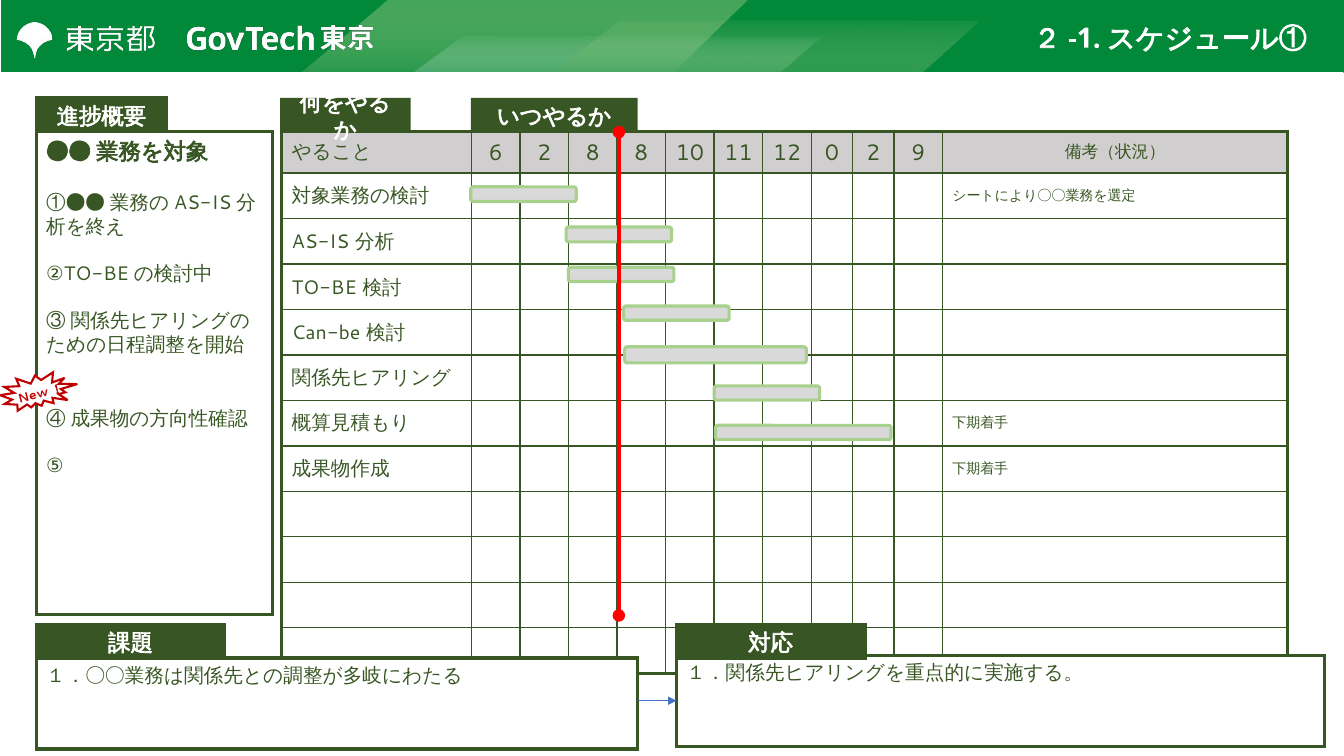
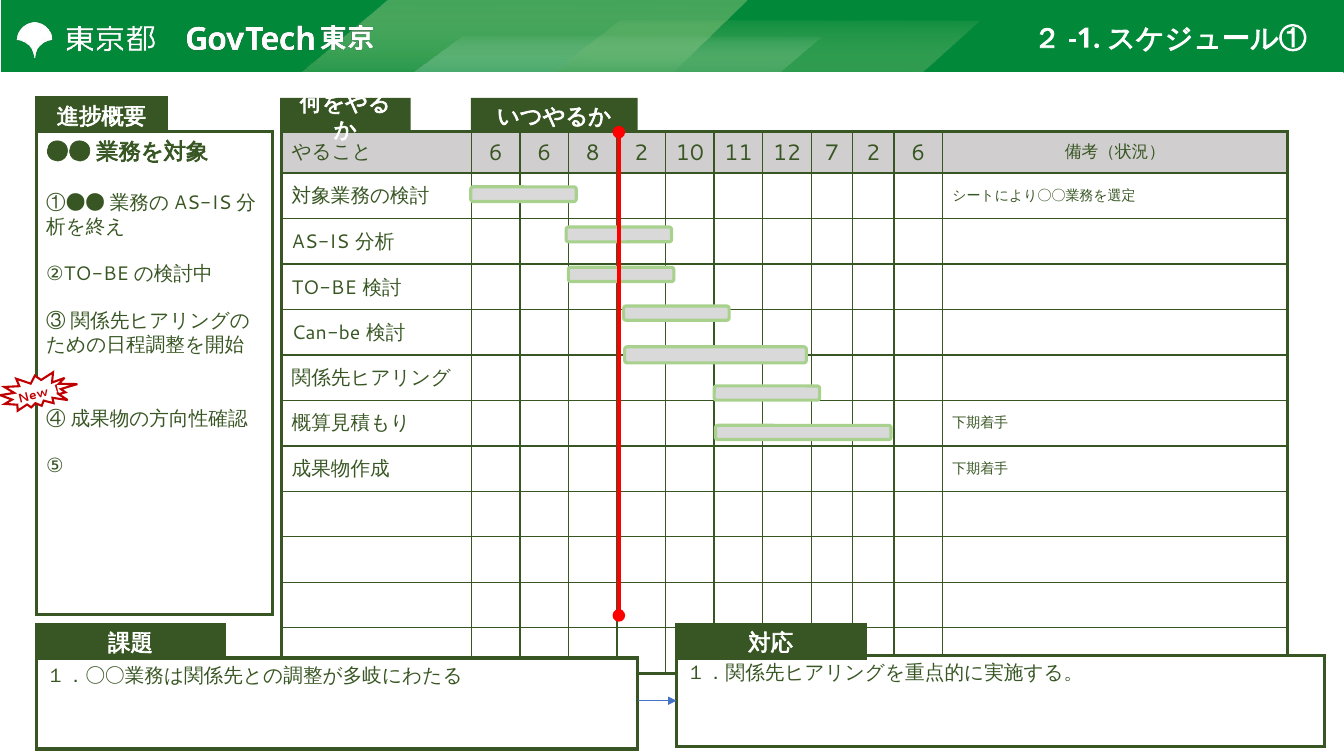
6 2: 2 -> 6
8 8: 8 -> 2
0: 0 -> 7
2 9: 9 -> 6
